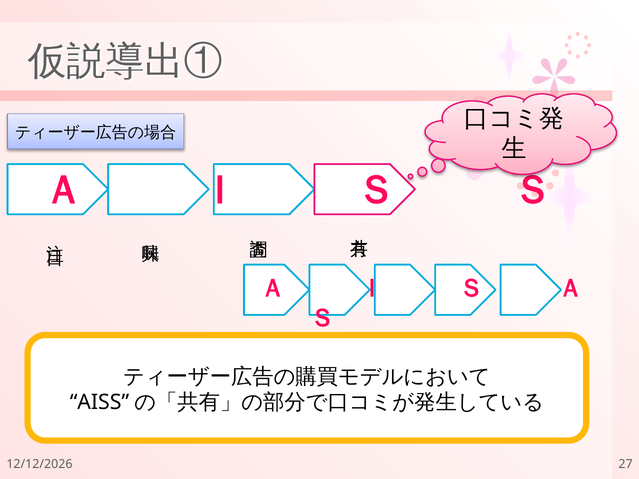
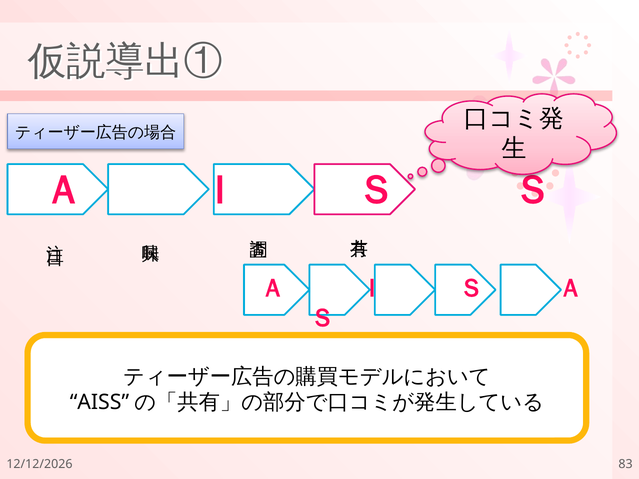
27: 27 -> 83
